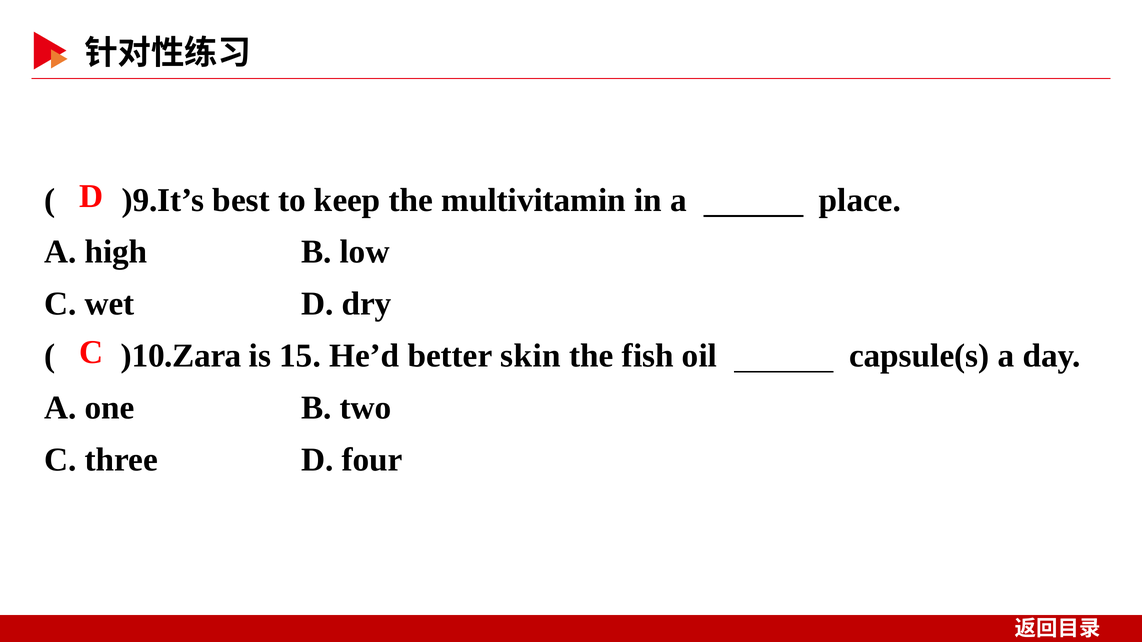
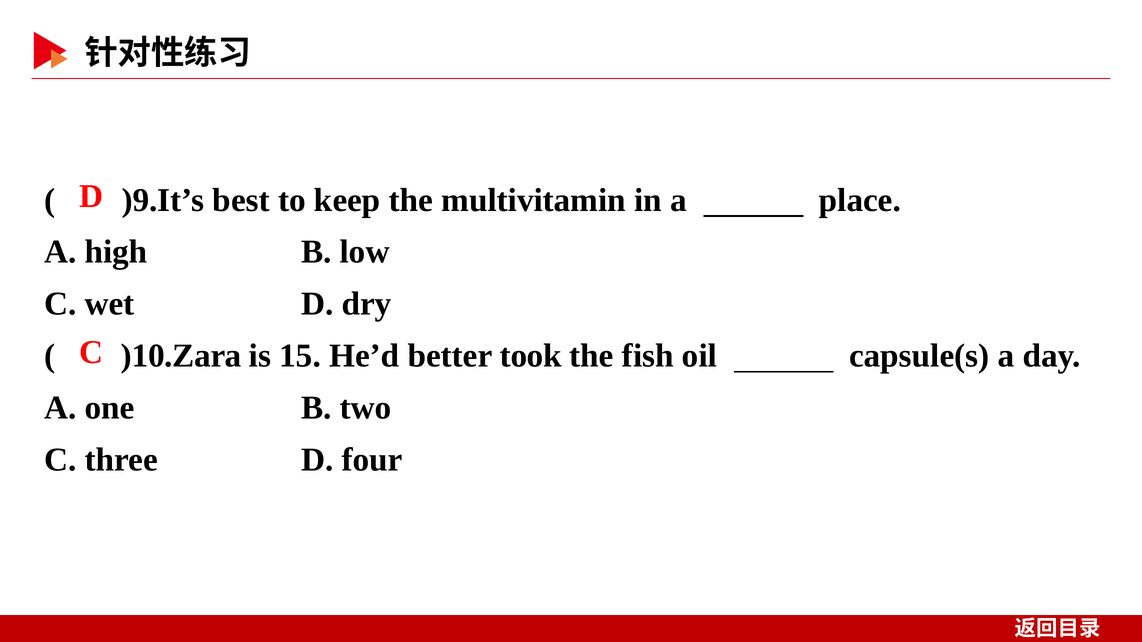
skin: skin -> took
